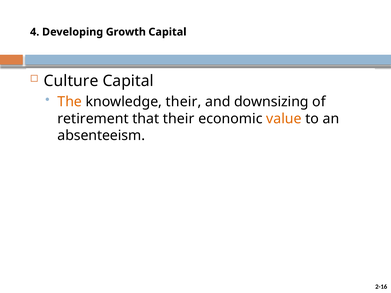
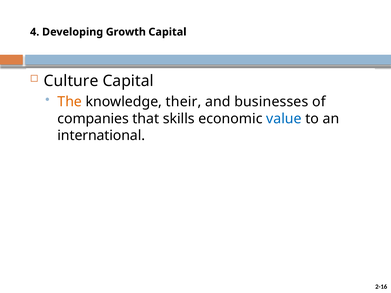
downsizing: downsizing -> businesses
retirement: retirement -> companies
that their: their -> skills
value colour: orange -> blue
absenteeism: absenteeism -> international
